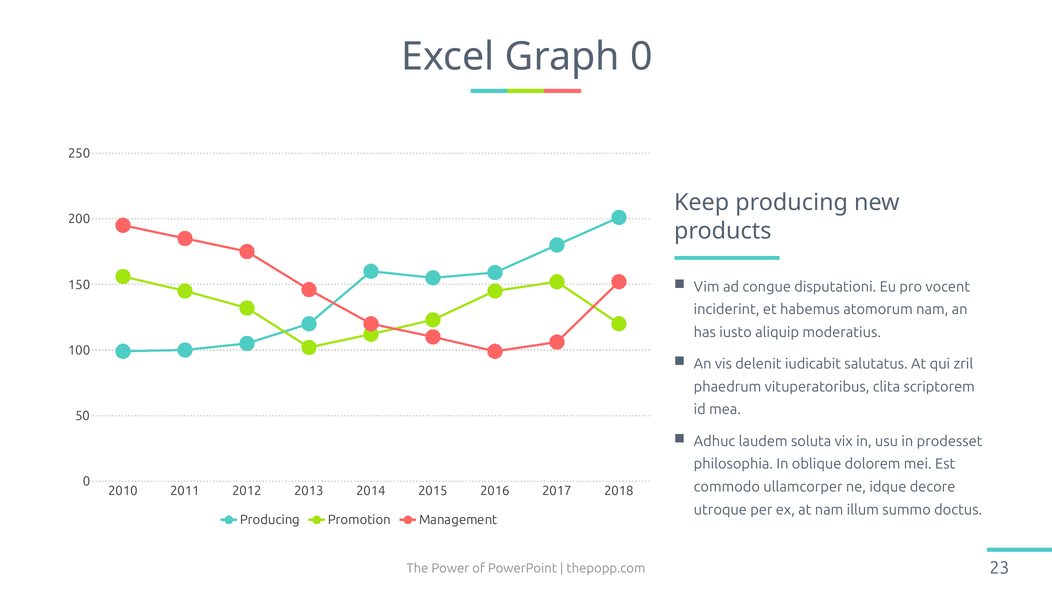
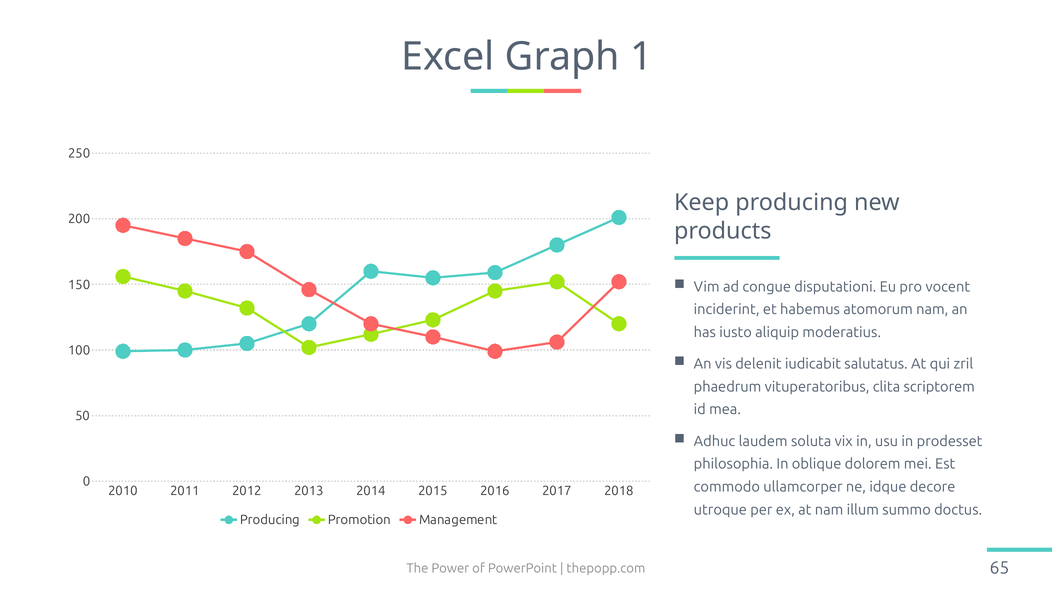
Graph 0: 0 -> 1
23: 23 -> 65
